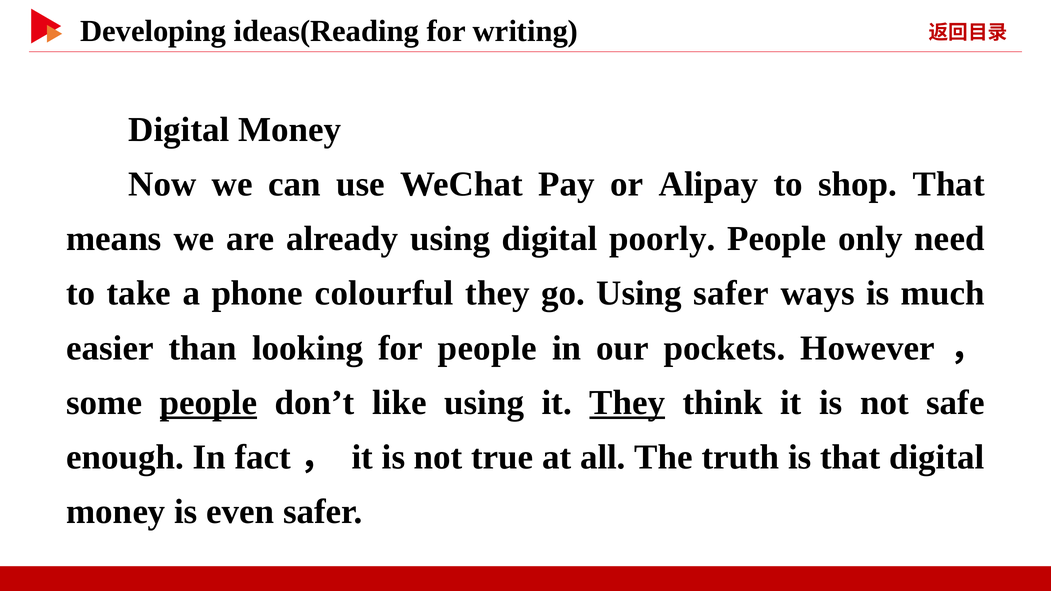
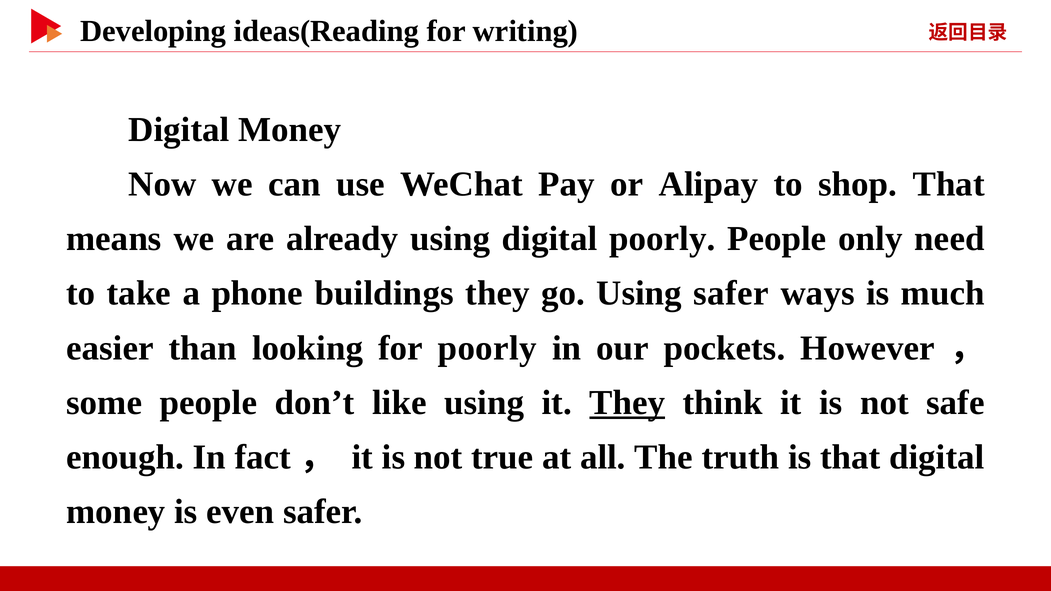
colourful: colourful -> buildings
for people: people -> poorly
people at (208, 403) underline: present -> none
